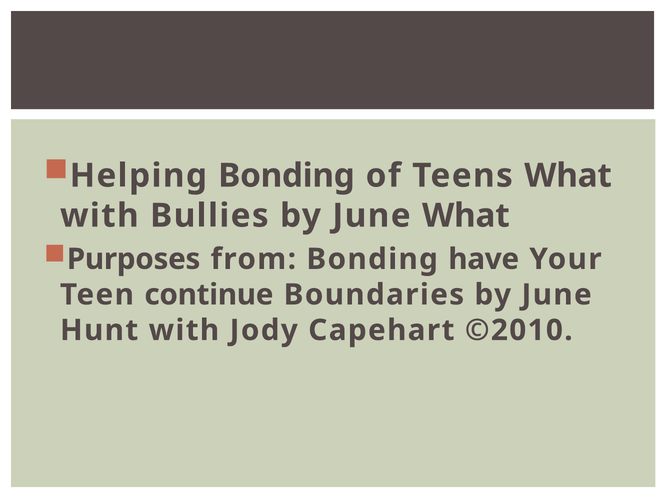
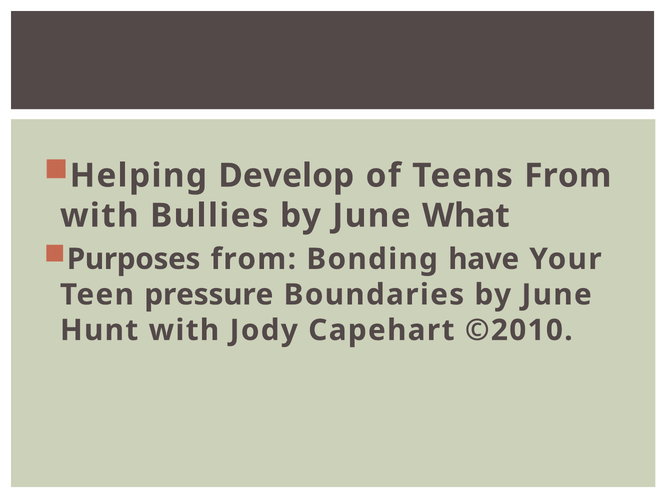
Helping Bonding: Bonding -> Develop
Teens What: What -> From
continue: continue -> pressure
